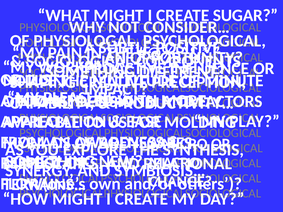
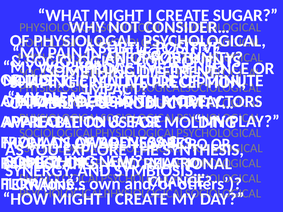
PSYCHOLOGICALPHYSIOLOGICALSOCIOLOGICAL at (140, 133): PSYCHOLOGICALPHYSIOLOGICALSOCIOLOGICAL -> SOCIOLOGICALPHYSIOLOGICALPSYCHOLOGICAL
